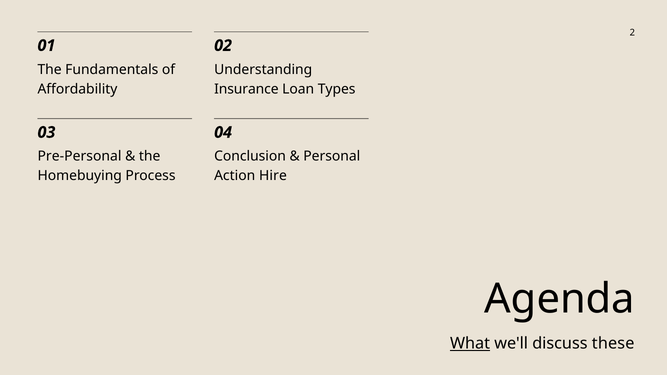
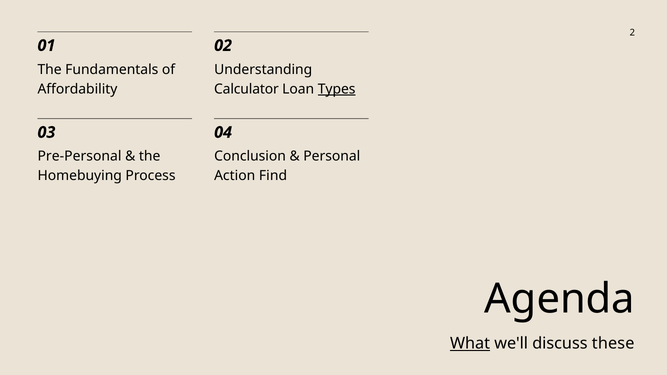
Insurance: Insurance -> Calculator
Types underline: none -> present
Hire: Hire -> Find
